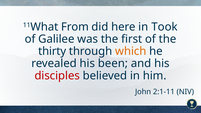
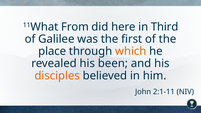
Took: Took -> Third
thirty: thirty -> place
disciples colour: red -> orange
